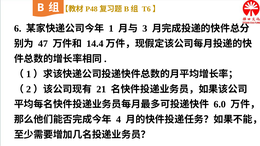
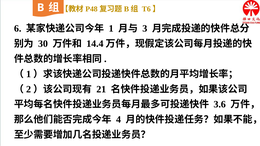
47: 47 -> 30
6.0: 6.0 -> 3.6
